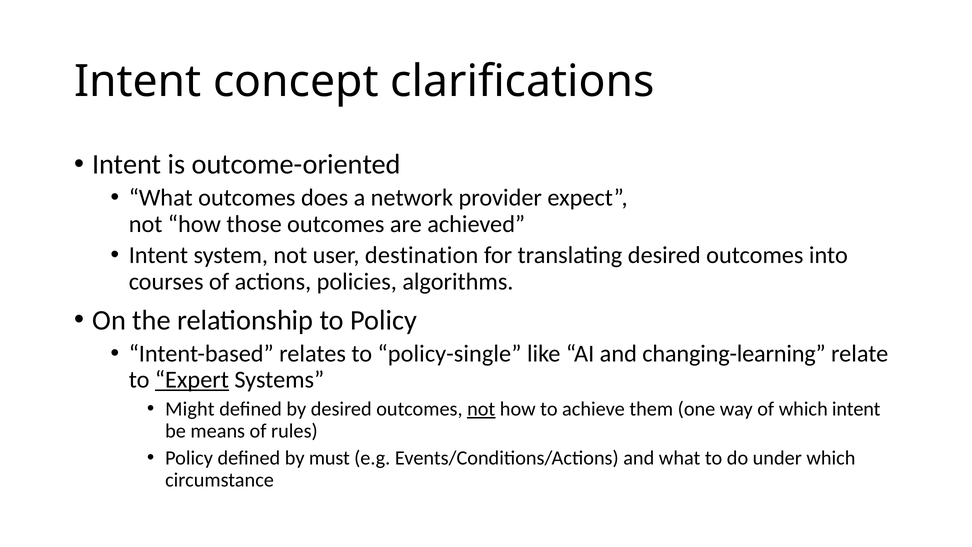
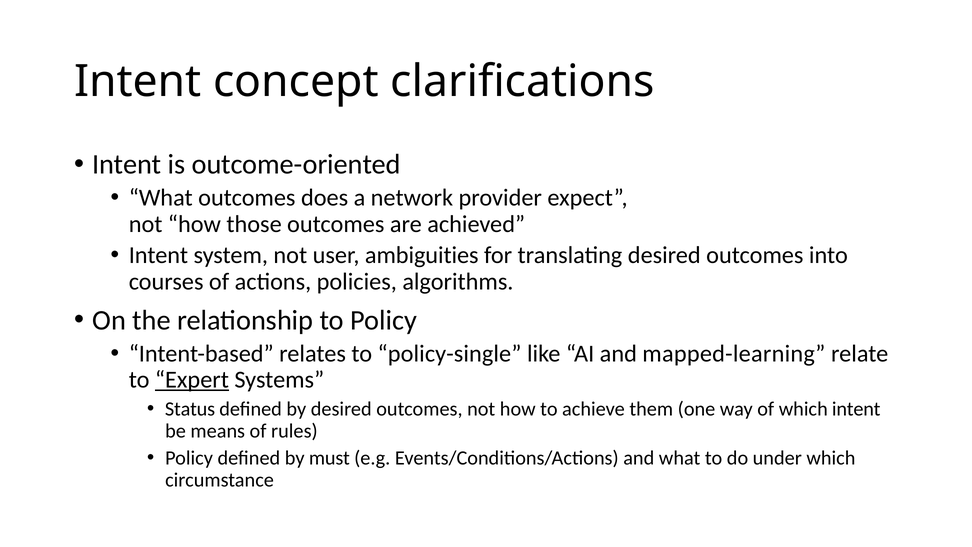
destination: destination -> ambiguities
changing-learning: changing-learning -> mapped-learning
Might: Might -> Status
not at (481, 409) underline: present -> none
